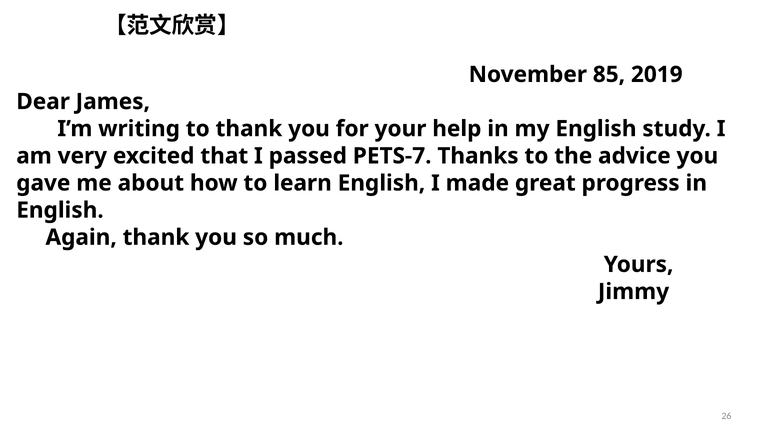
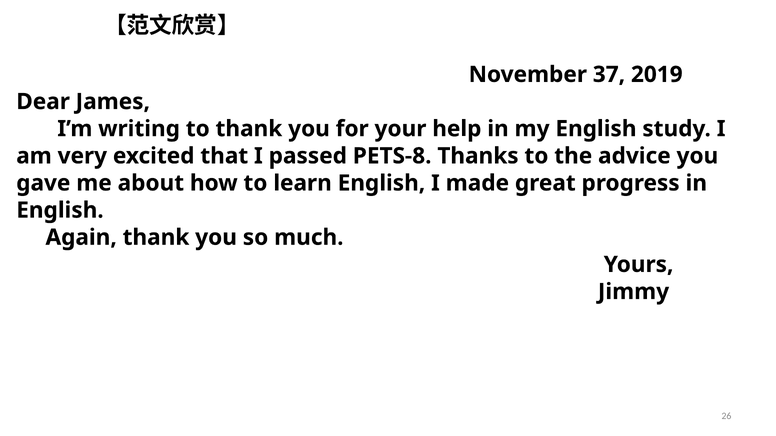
85: 85 -> 37
PETS-7: PETS-7 -> PETS-8
